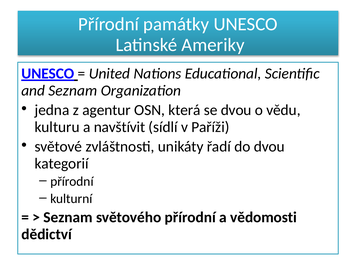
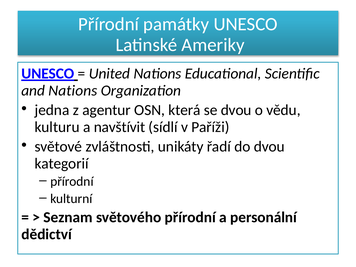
and Seznam: Seznam -> Nations
vědomosti: vědomosti -> personální
